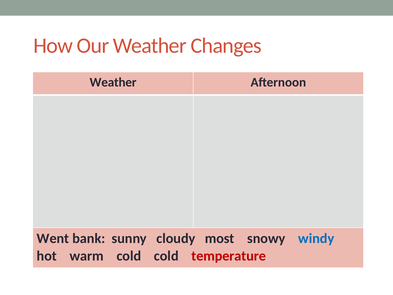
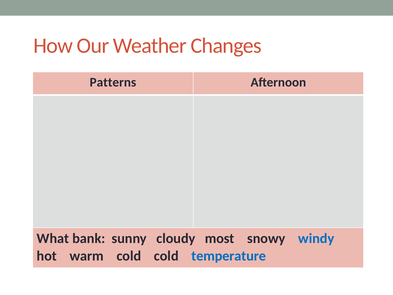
Weather at (113, 82): Weather -> Patterns
Went: Went -> What
temperature colour: red -> blue
